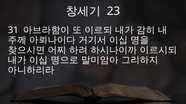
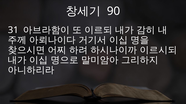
23: 23 -> 90
